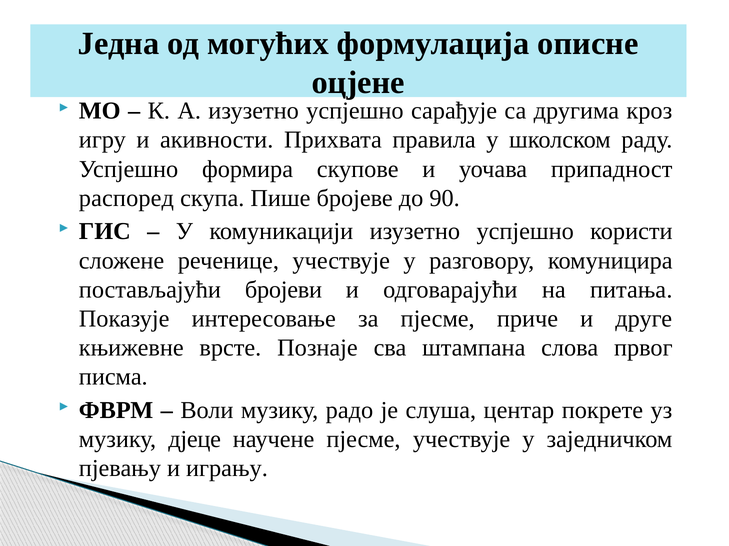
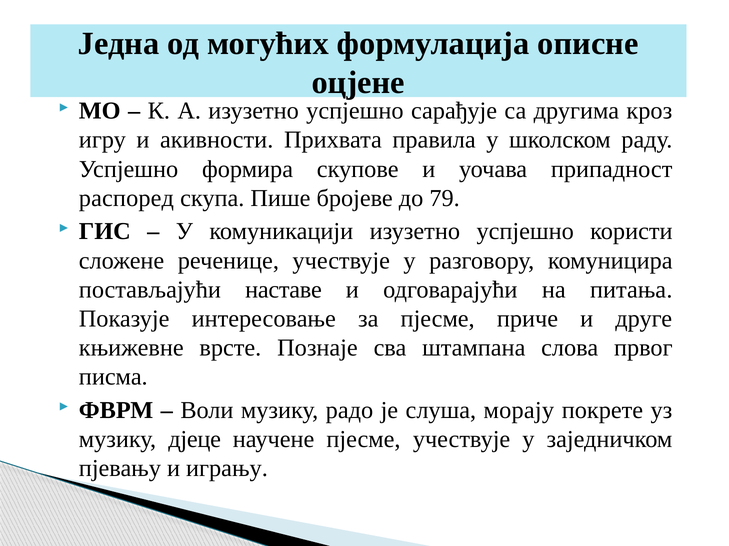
90: 90 -> 79
бројеви: бројеви -> наставе
центар: центар -> морају
